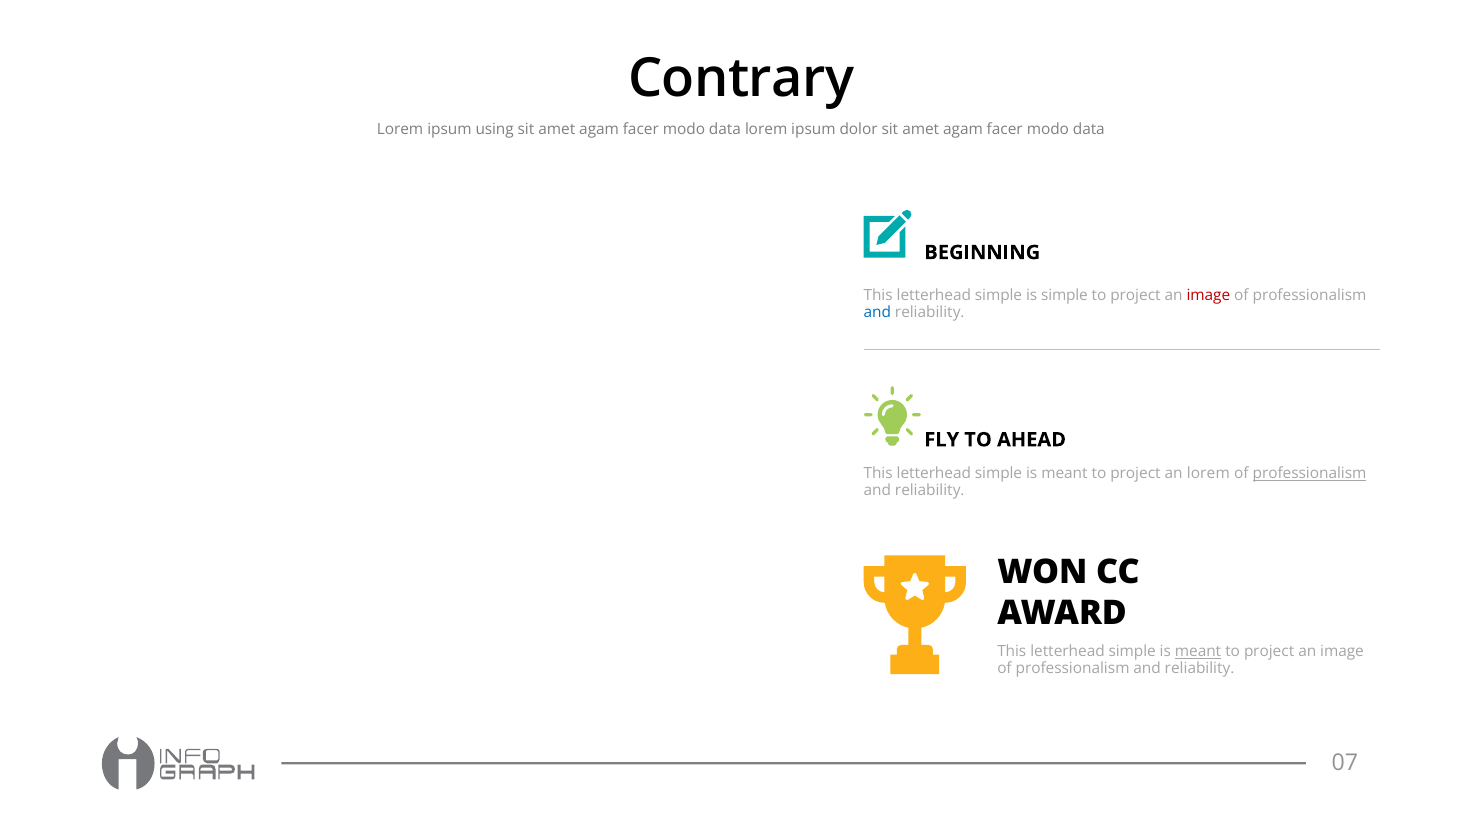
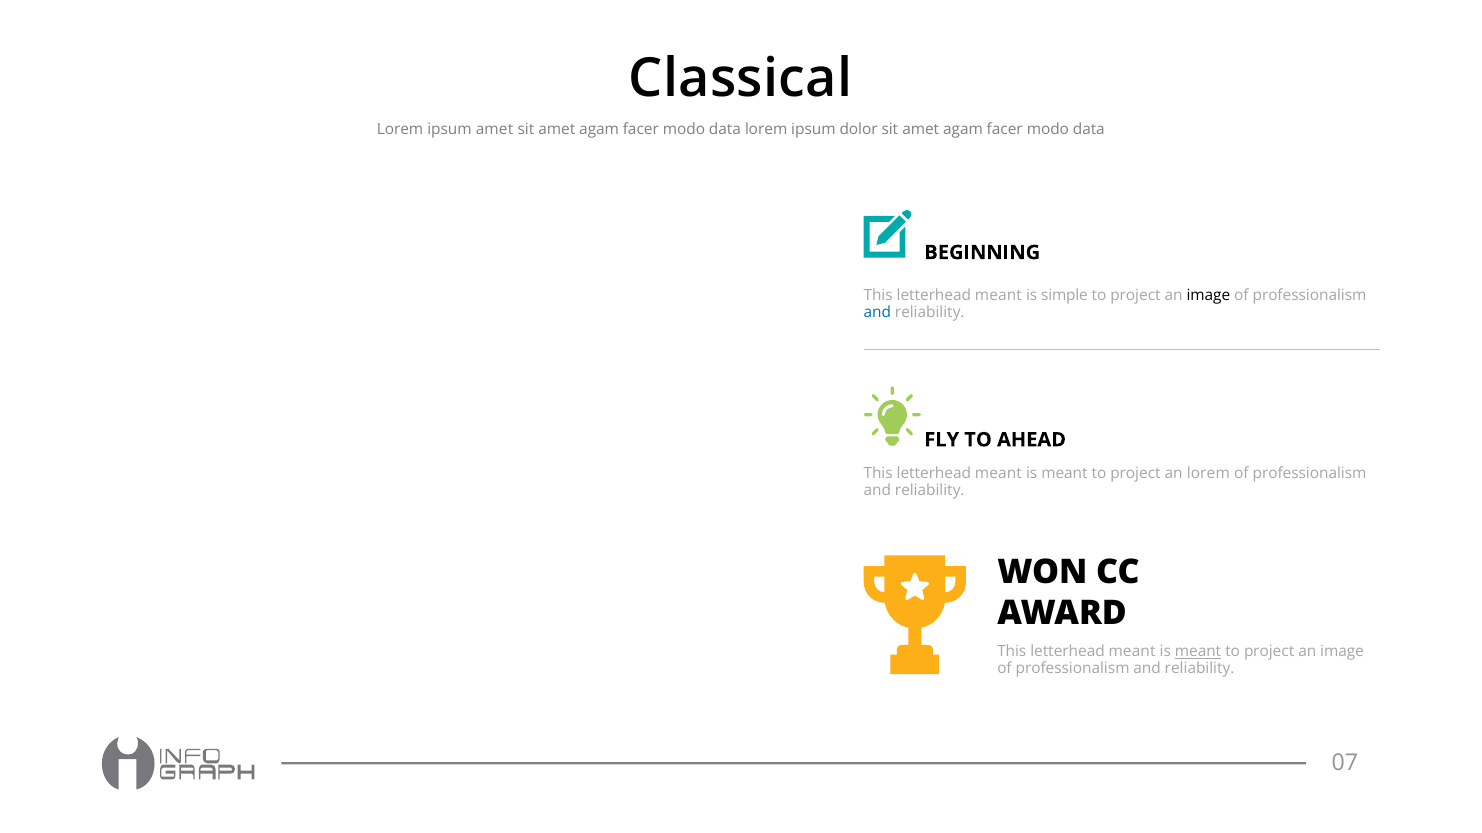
Contrary: Contrary -> Classical
ipsum using: using -> amet
simple at (999, 295): simple -> meant
image at (1208, 295) colour: red -> black
simple at (999, 474): simple -> meant
professionalism at (1309, 474) underline: present -> none
simple at (1132, 652): simple -> meant
